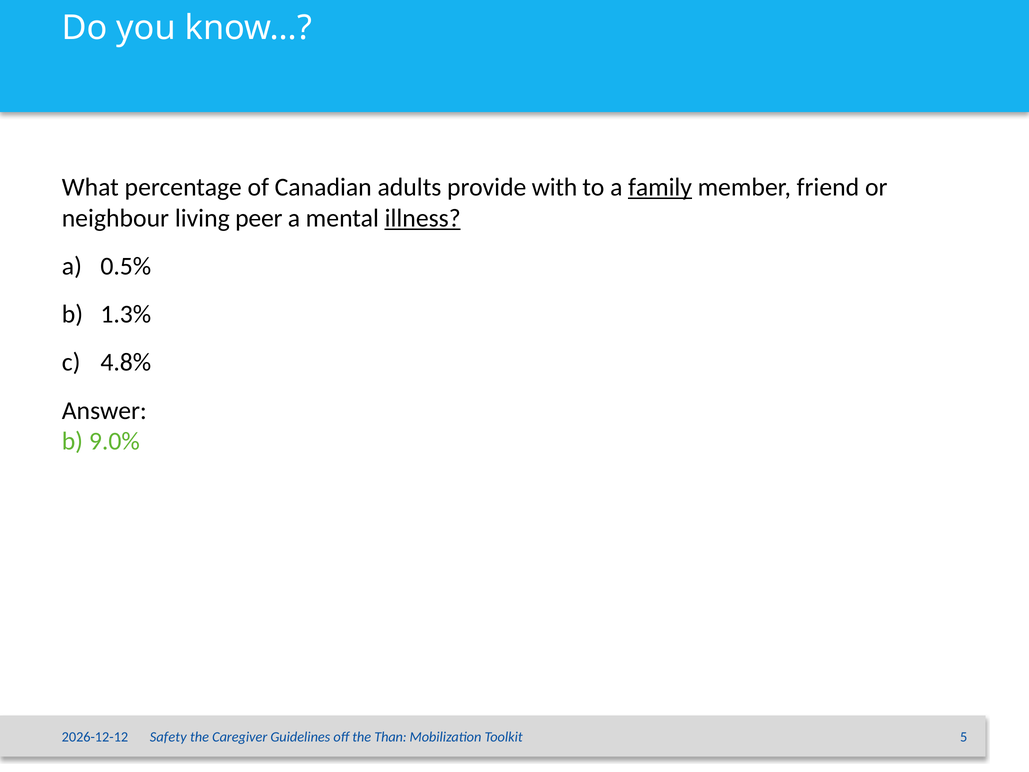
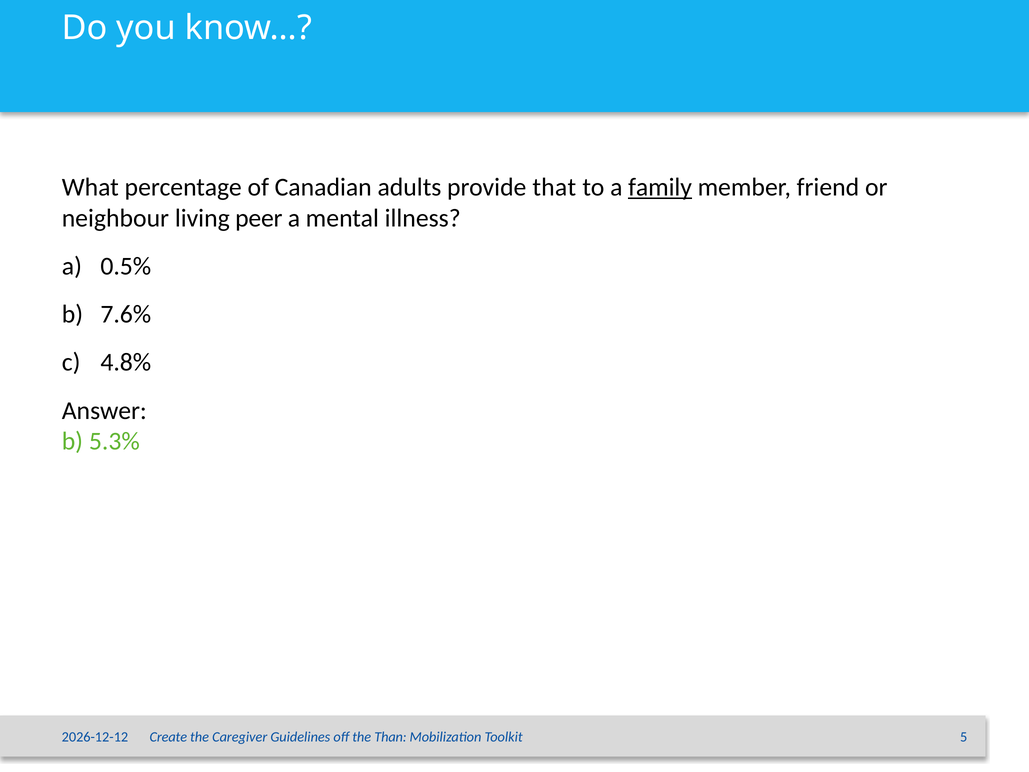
with: with -> that
illness underline: present -> none
1.3%: 1.3% -> 7.6%
9.0%: 9.0% -> 5.3%
Safety: Safety -> Create
